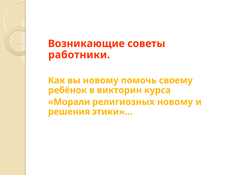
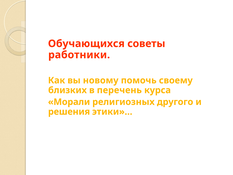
Возникающие: Возникающие -> Обучающихся
ребёнок: ребёнок -> близких
викторин: викторин -> перечень
религиозных новому: новому -> другого
